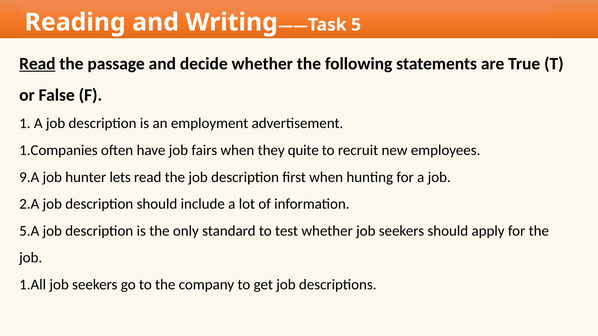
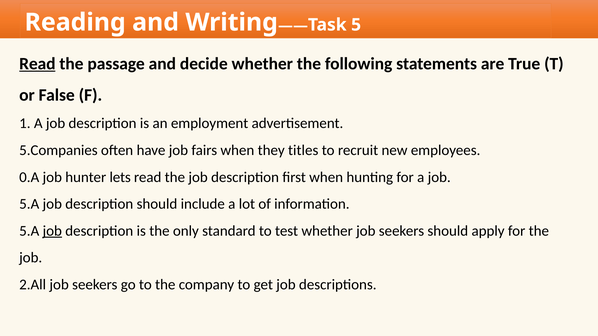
1.Companies: 1.Companies -> 5.Companies
quite: quite -> titles
9.A: 9.A -> 0.A
2.A at (29, 204): 2.A -> 5.A
job at (52, 231) underline: none -> present
1.All: 1.All -> 2.All
